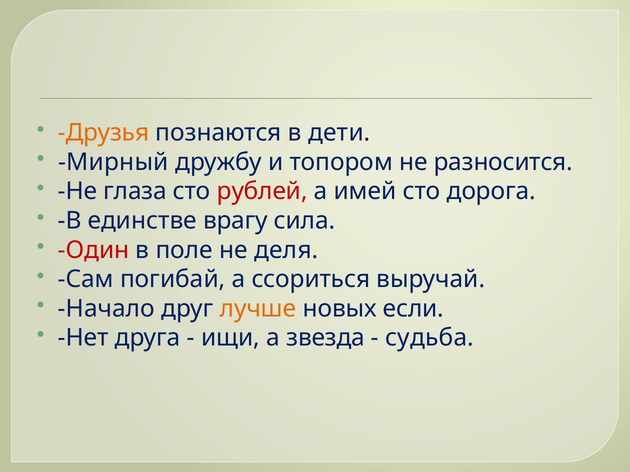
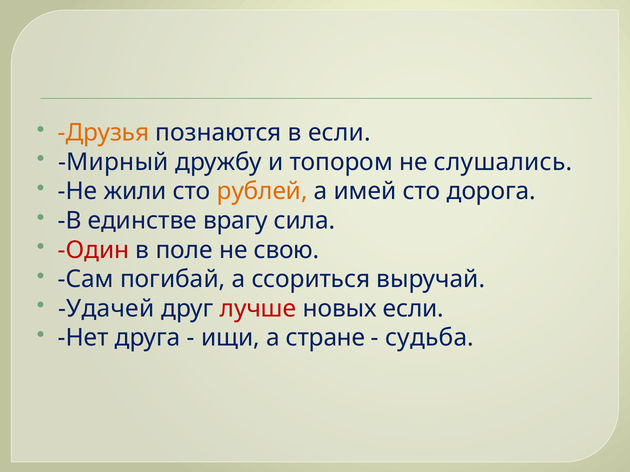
в дети: дети -> если
разносится: разносится -> слушались
глаза: глаза -> жили
рублей colour: red -> orange
деля: деля -> свою
Начало: Начало -> Удачей
лучше colour: orange -> red
звезда: звезда -> стране
